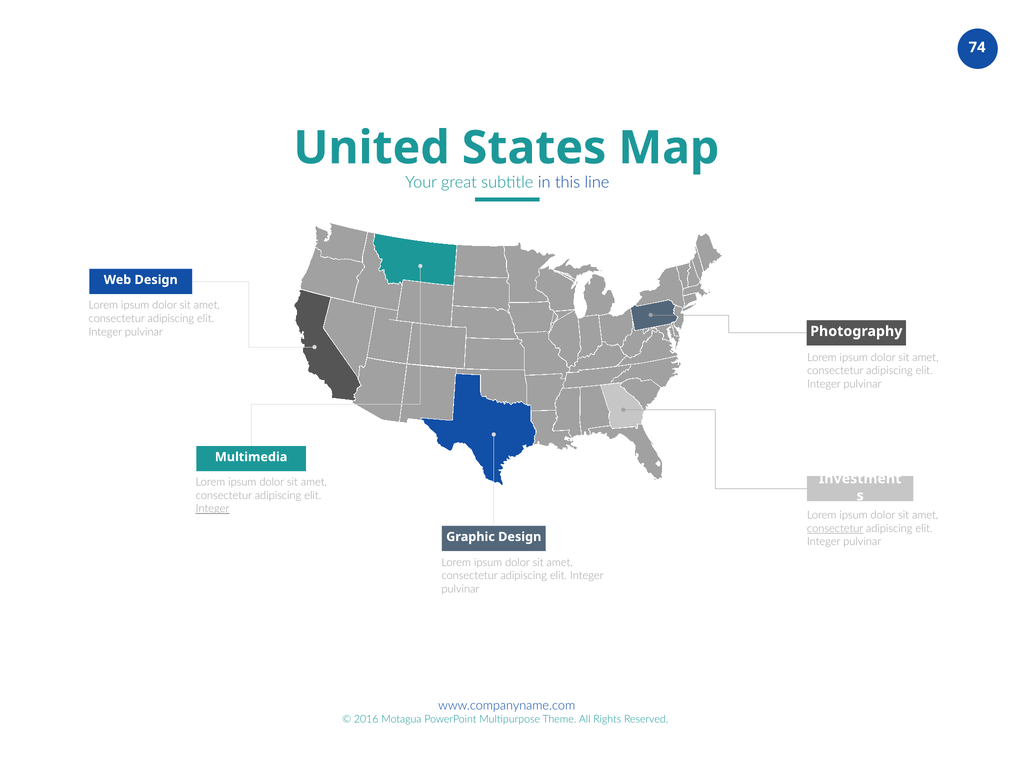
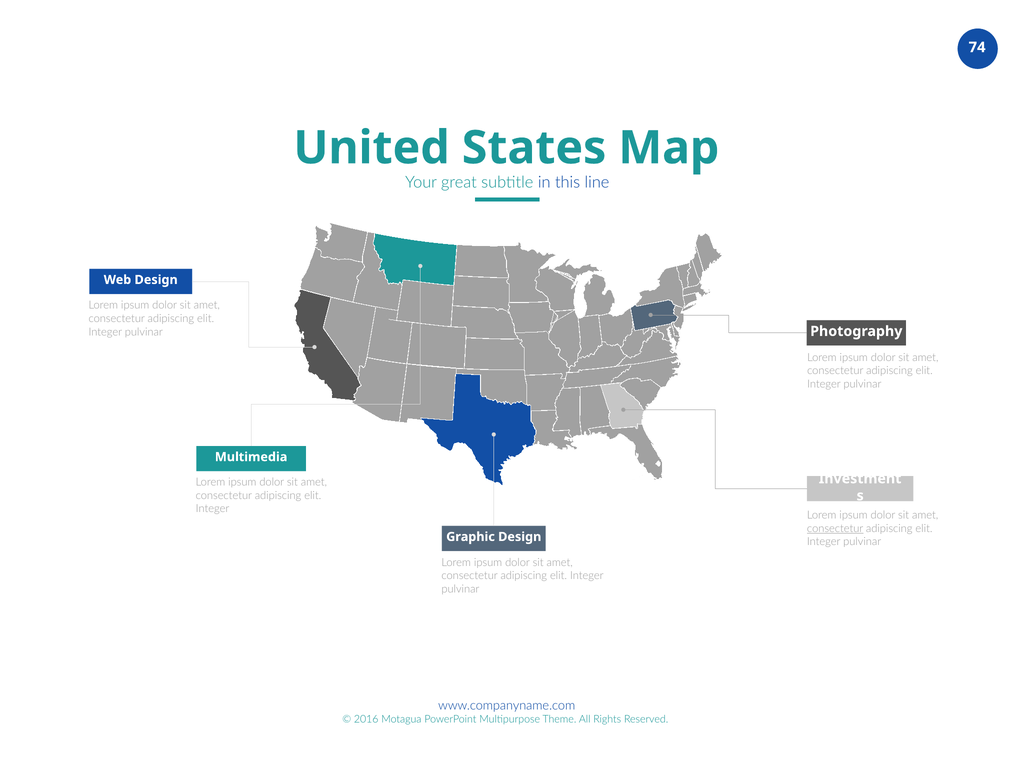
Integer at (213, 509) underline: present -> none
